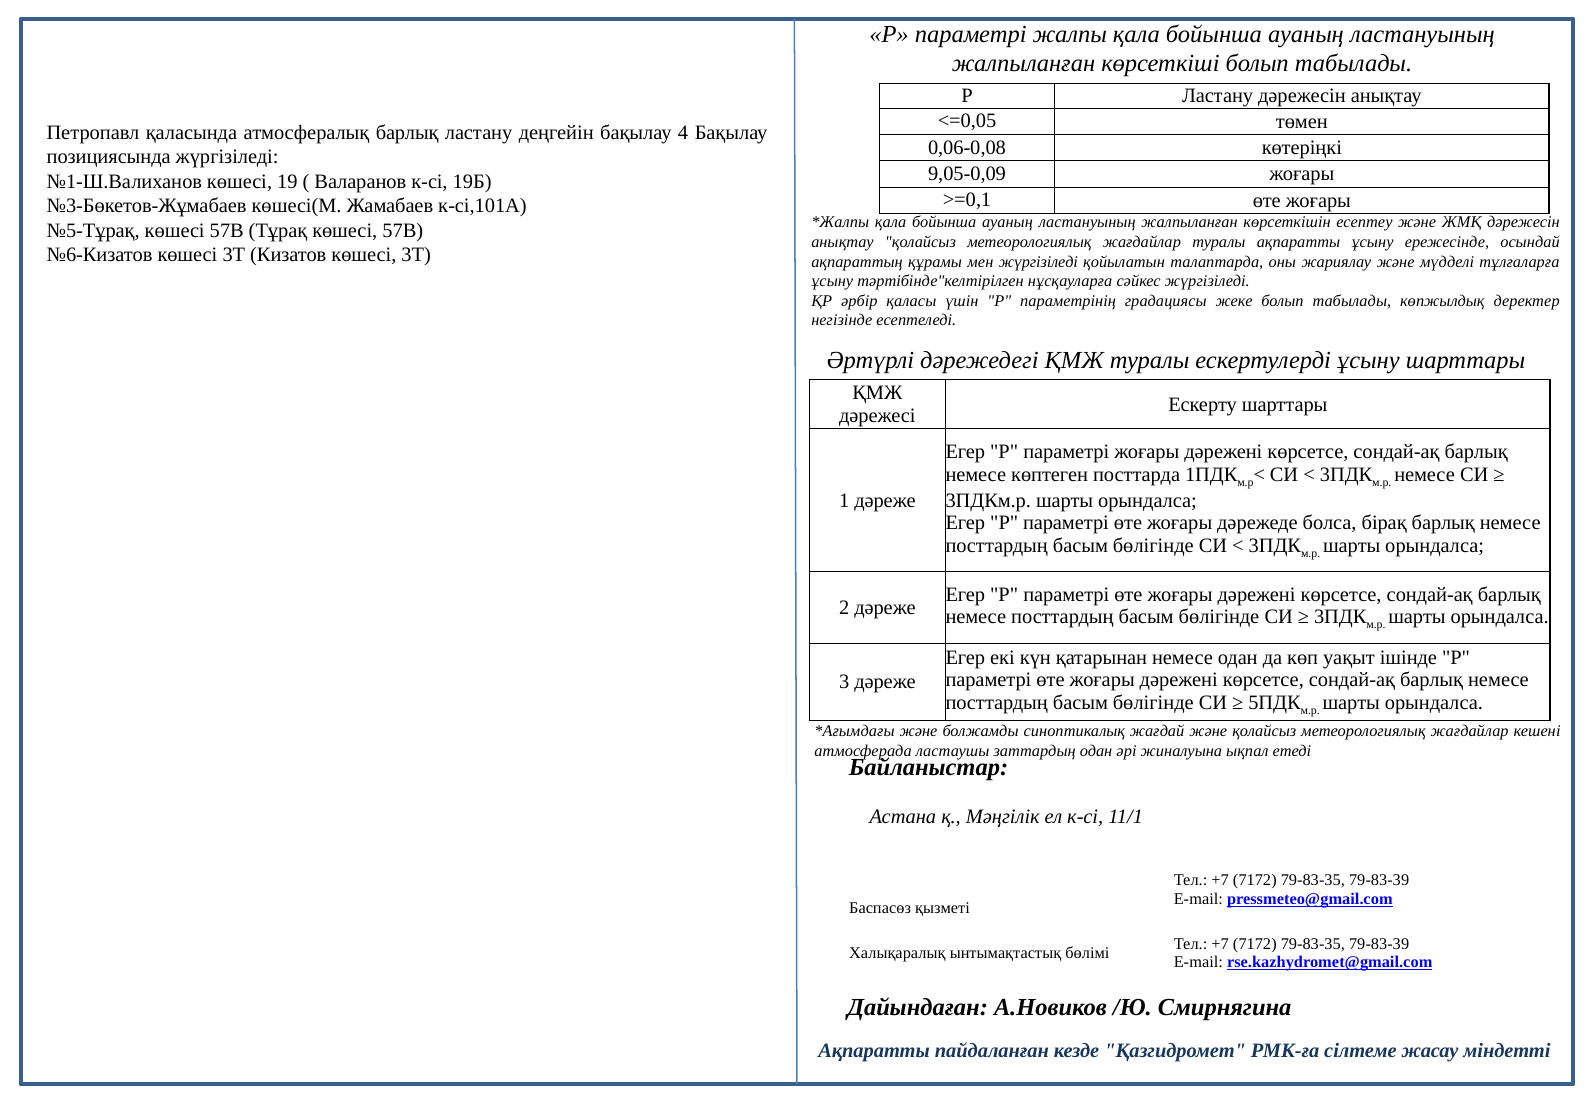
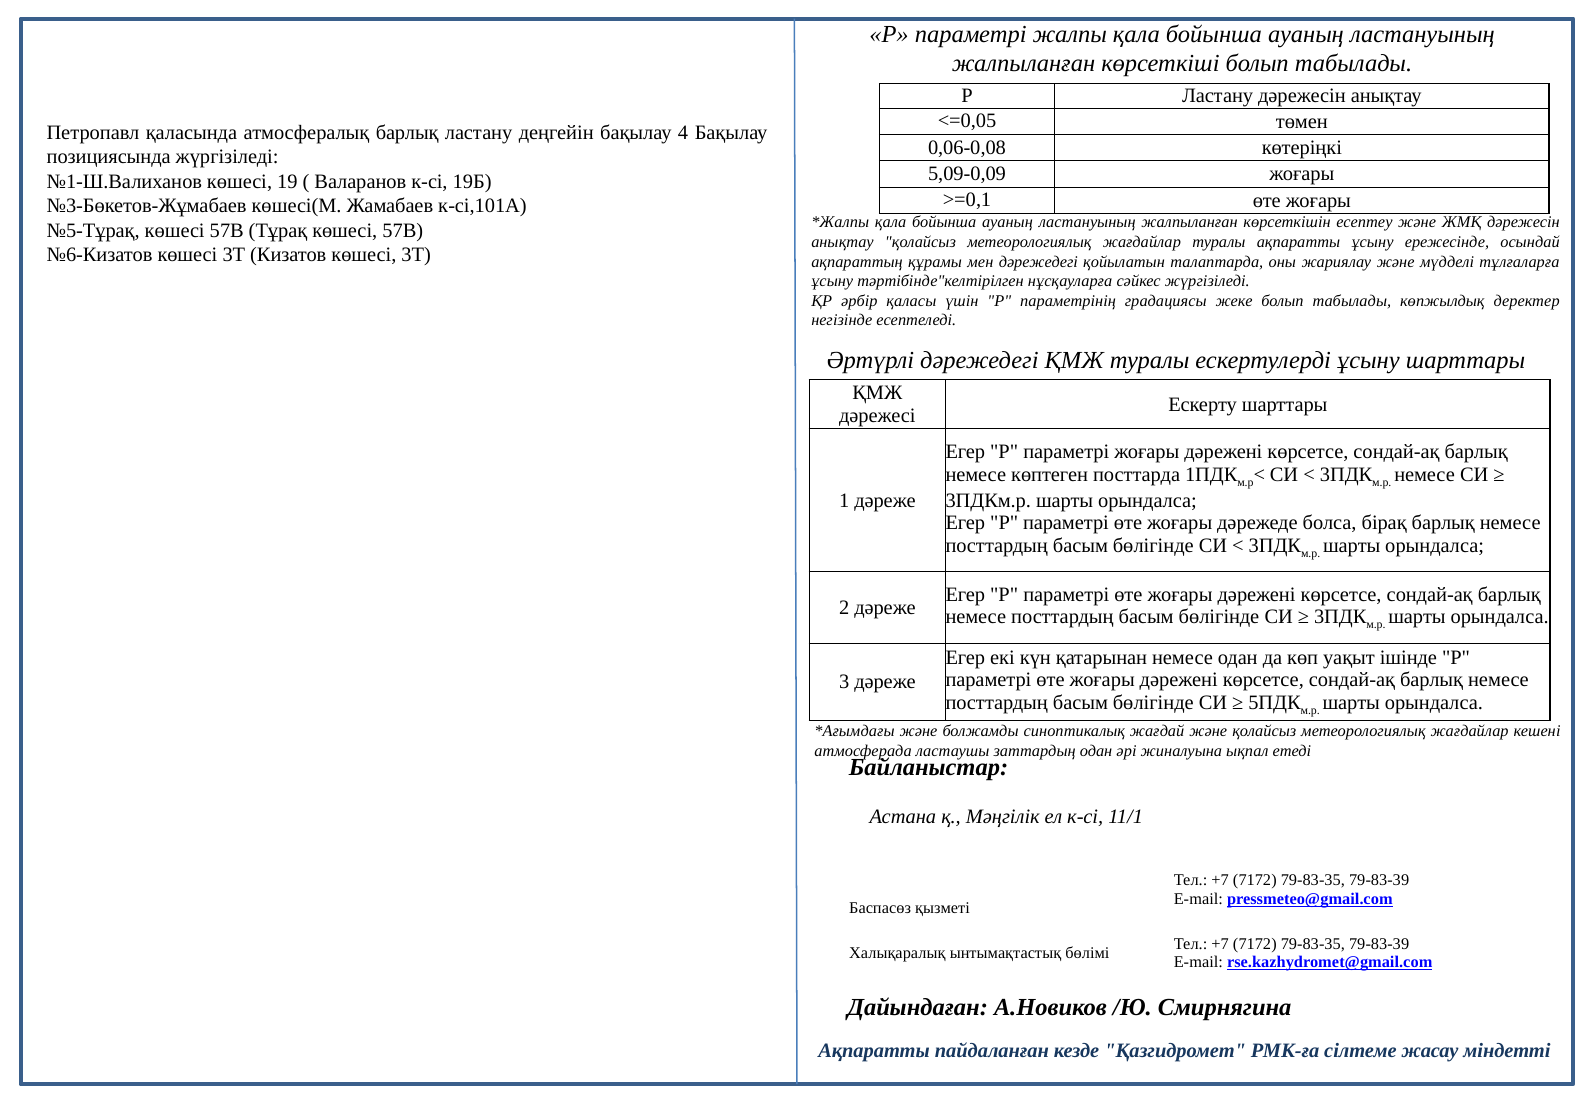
9,05-0,09: 9,05-0,09 -> 5,09-0,09
мен жүргізіледі: жүргізіледі -> дәрежедегі
